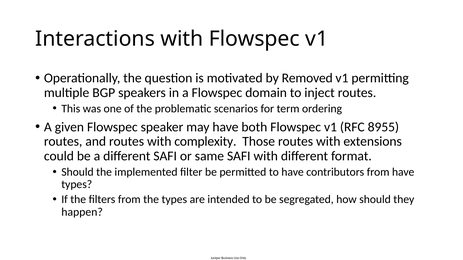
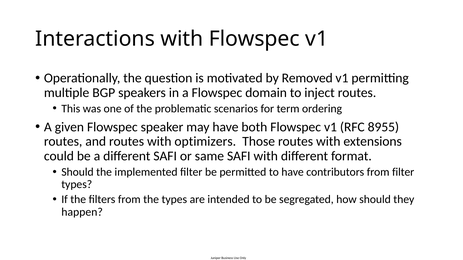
complexity: complexity -> optimizers
from have: have -> filter
